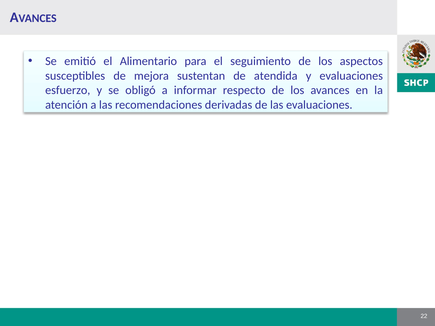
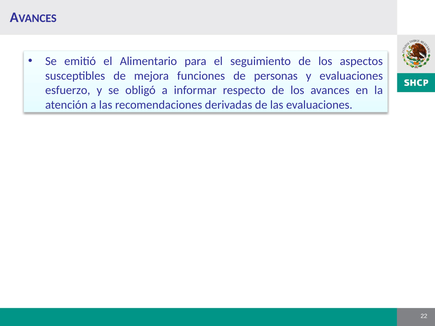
sustentan: sustentan -> funciones
atendida: atendida -> personas
